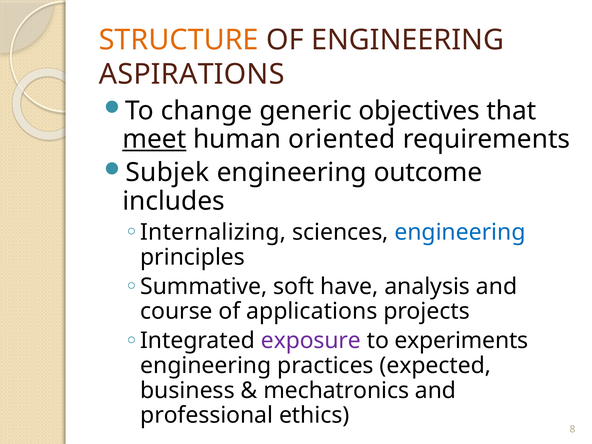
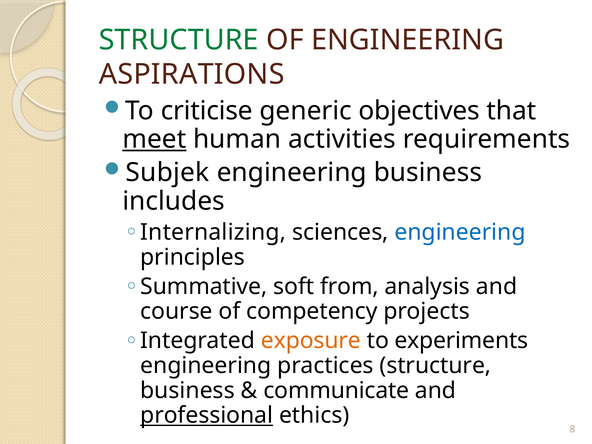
STRUCTURE at (179, 40) colour: orange -> green
change: change -> criticise
oriented: oriented -> activities
engineering outcome: outcome -> business
have: have -> from
applications: applications -> competency
exposure colour: purple -> orange
practices expected: expected -> structure
mechatronics: mechatronics -> communicate
professional underline: none -> present
